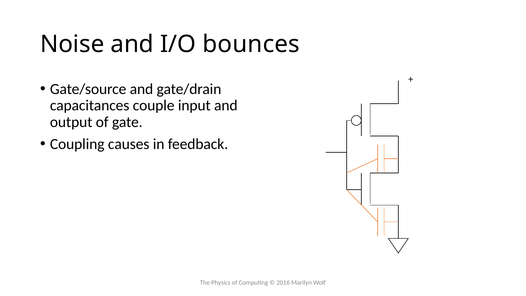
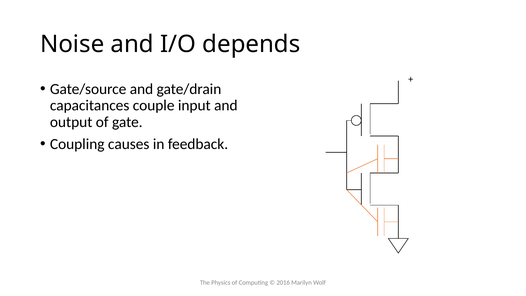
bounces: bounces -> depends
